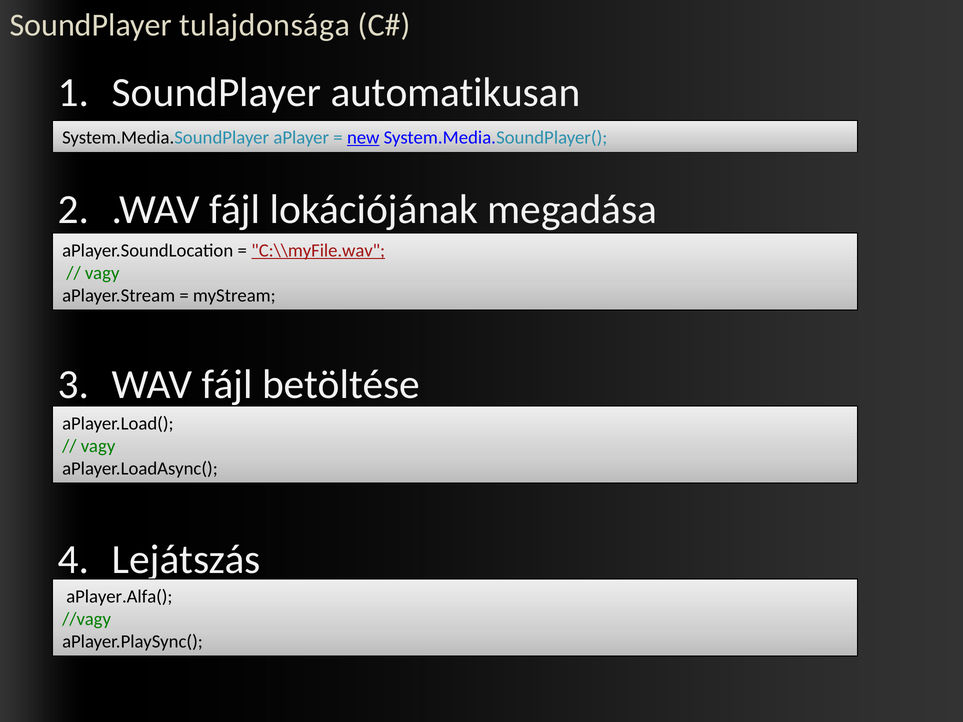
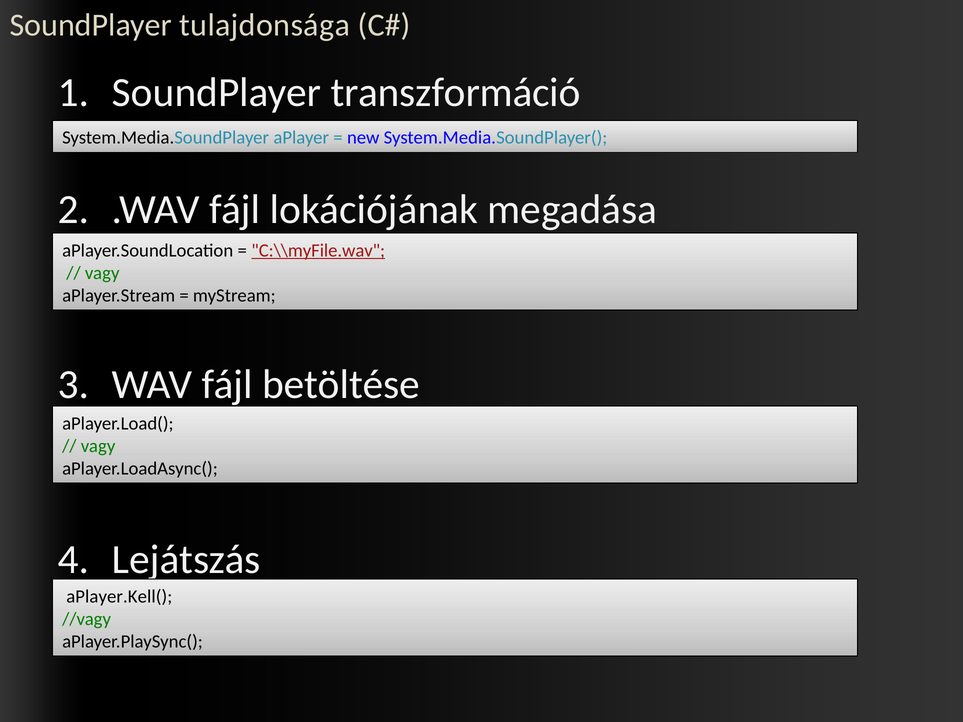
automatikusan: automatikusan -> transzformáció
new underline: present -> none
aPlayer.Alfa(: aPlayer.Alfa( -> aPlayer.Kell(
